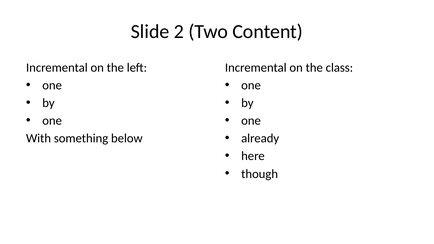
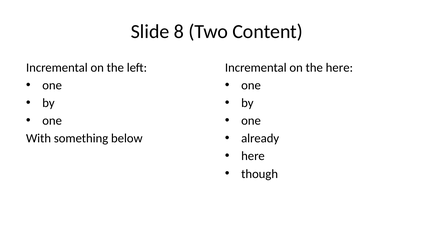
2: 2 -> 8
the class: class -> here
